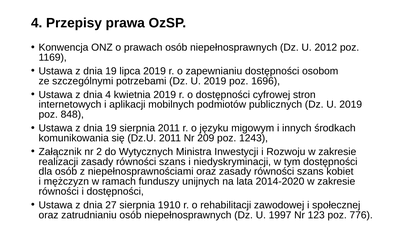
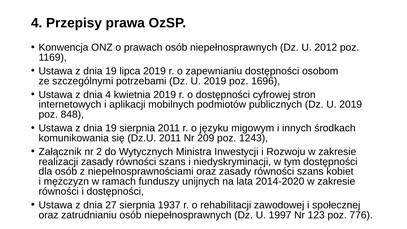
1910: 1910 -> 1937
